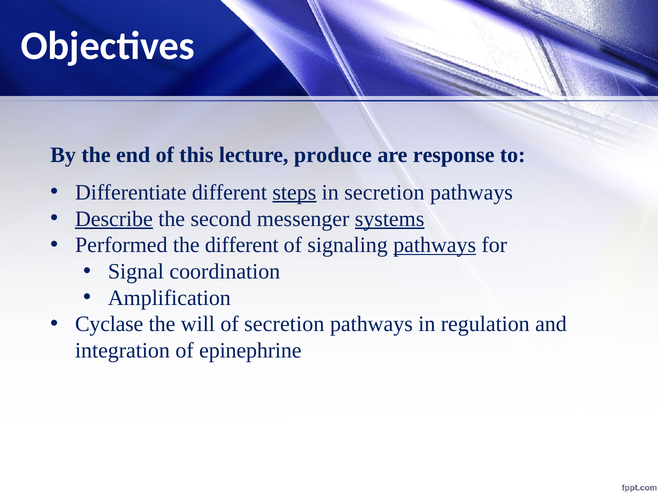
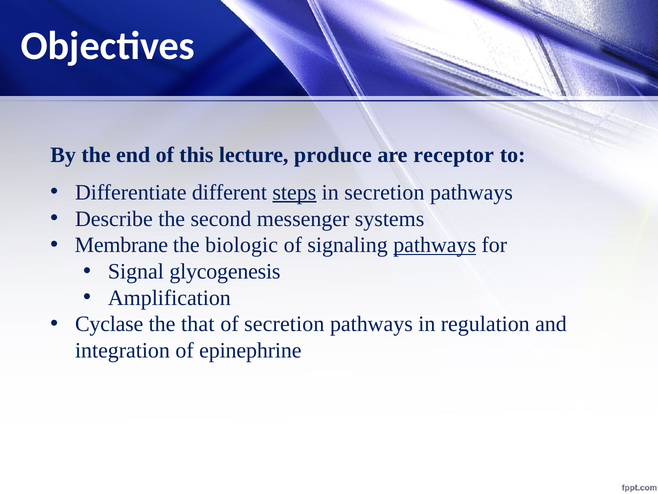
response: response -> receptor
Describe underline: present -> none
systems underline: present -> none
Performed: Performed -> Membrane
the different: different -> biologic
coordination: coordination -> glycogenesis
will: will -> that
